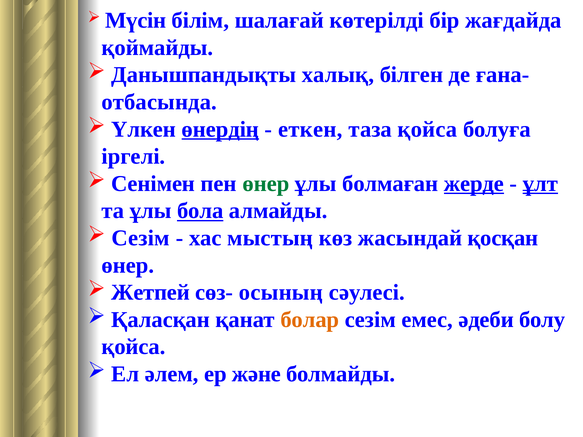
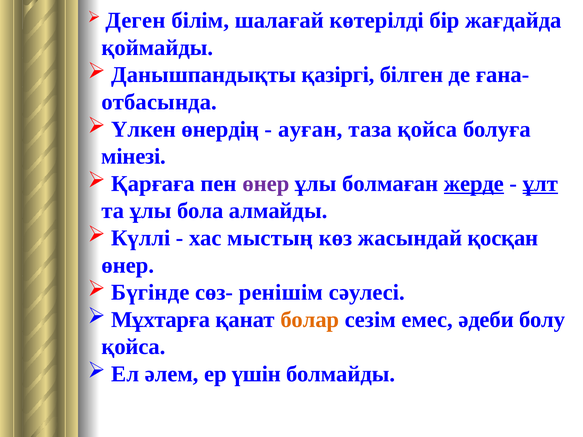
Мүсін: Мүсін -> Деген
халық: халық -> қазіргі
өнердің underline: present -> none
еткен: еткен -> ауған
iргелi: iргелi -> мiнезi
Сенімен: Сенімен -> Қарғаға
өнер at (266, 184) colour: green -> purple
бола underline: present -> none
Сезім at (141, 238): Сезім -> Күллi
Жетпей: Жетпей -> Бүгiнде
осының: осының -> ренiшiм
Қаласқан: Қаласқан -> Мұхтарға
және: және -> үшін
